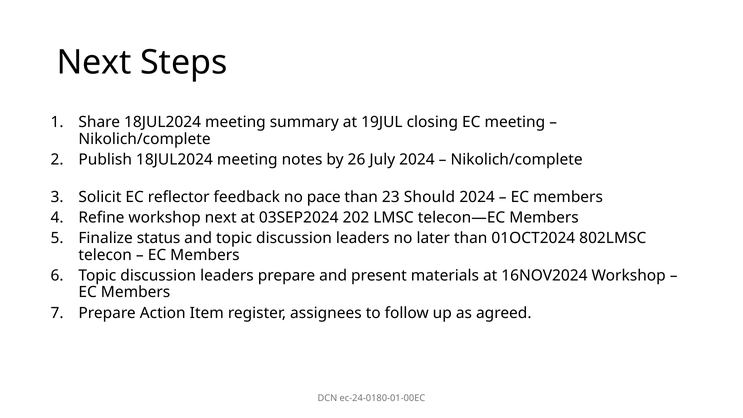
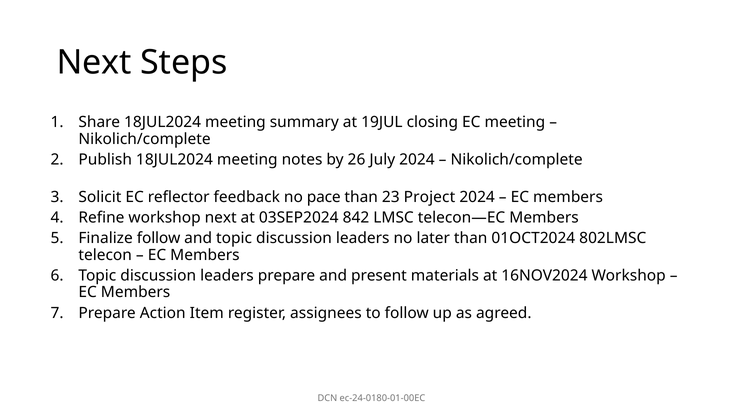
Should: Should -> Project
202: 202 -> 842
Finalize status: status -> follow
